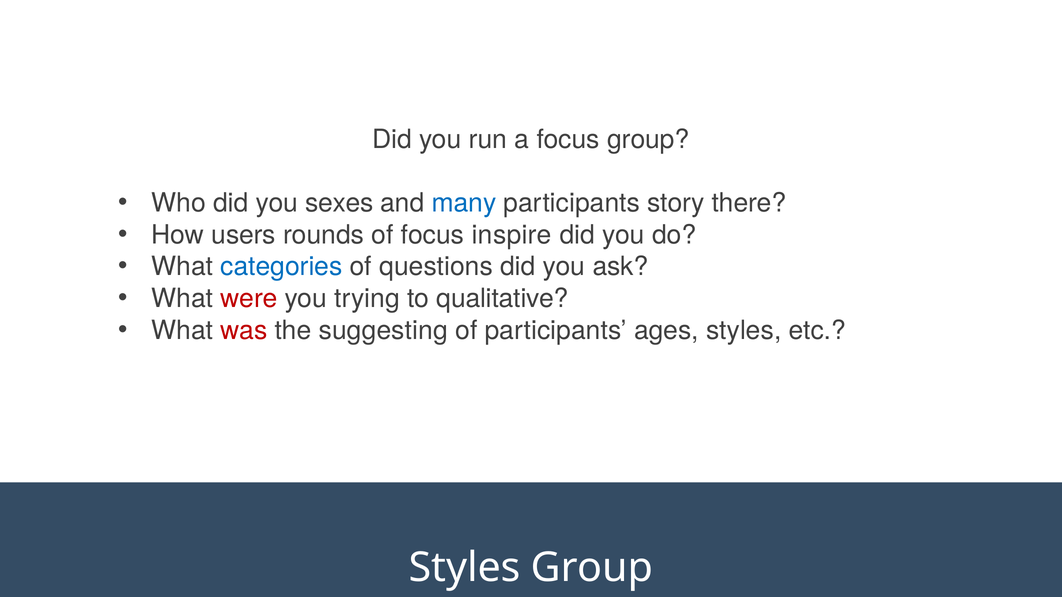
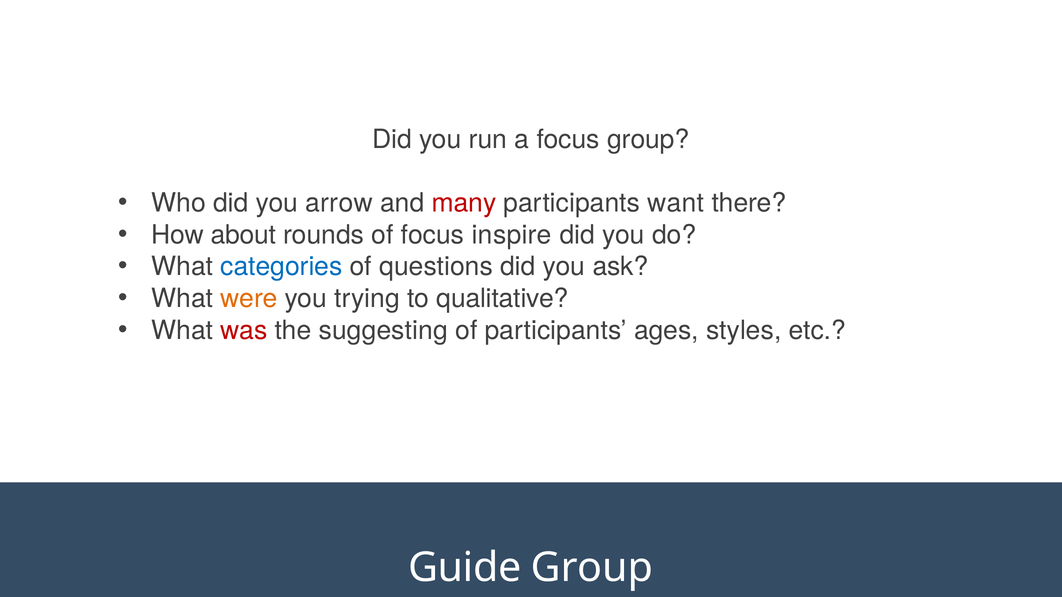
sexes: sexes -> arrow
many colour: blue -> red
story: story -> want
users: users -> about
were colour: red -> orange
Styles at (465, 568): Styles -> Guide
